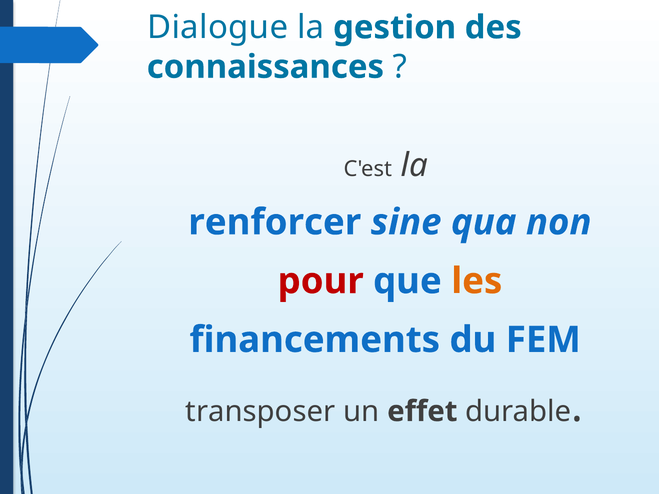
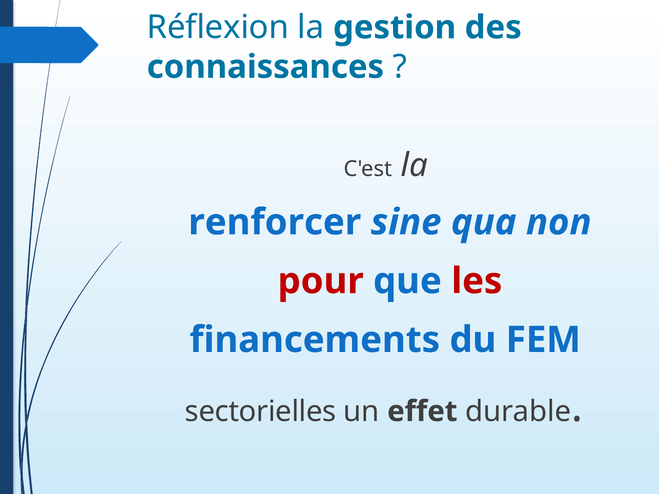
Dialogue: Dialogue -> Réflexion
les colour: orange -> red
transposer: transposer -> sectorielles
